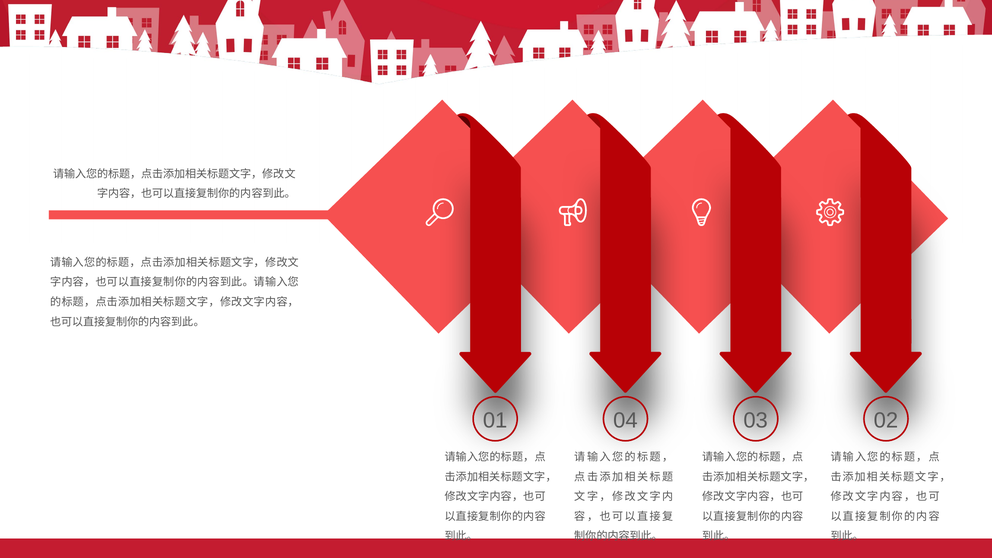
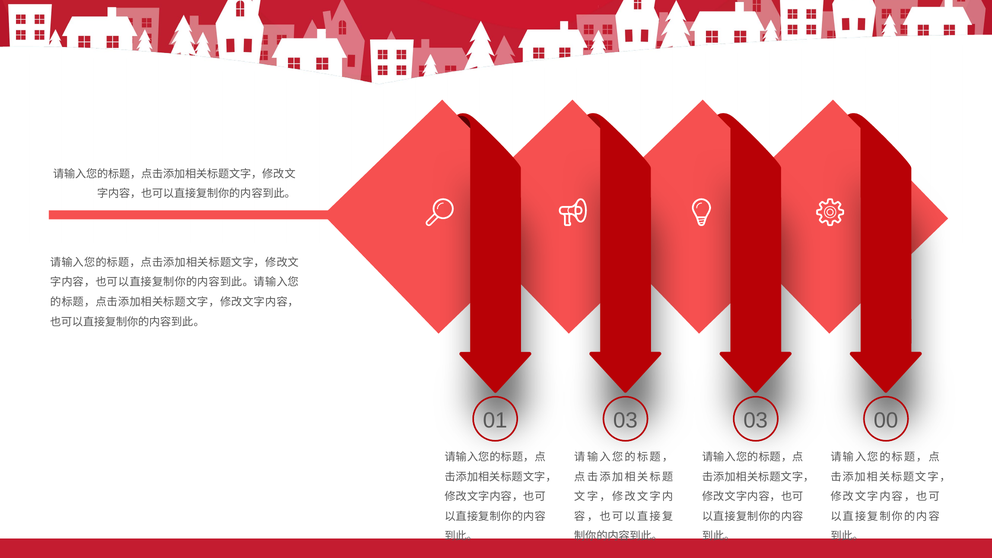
01 04: 04 -> 03
02: 02 -> 00
